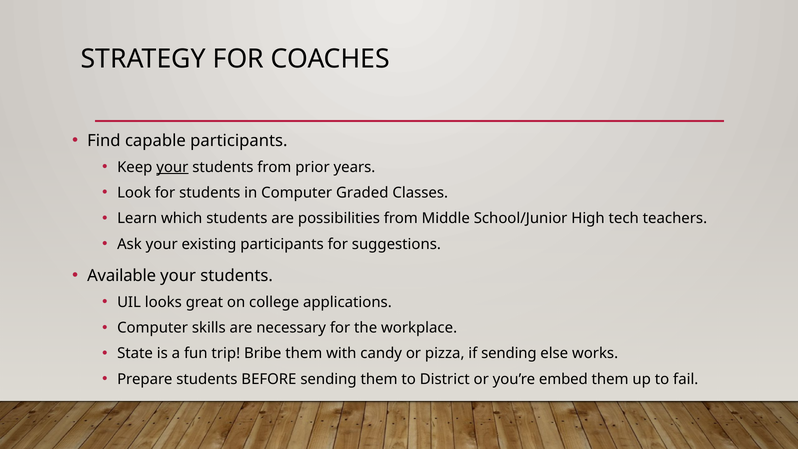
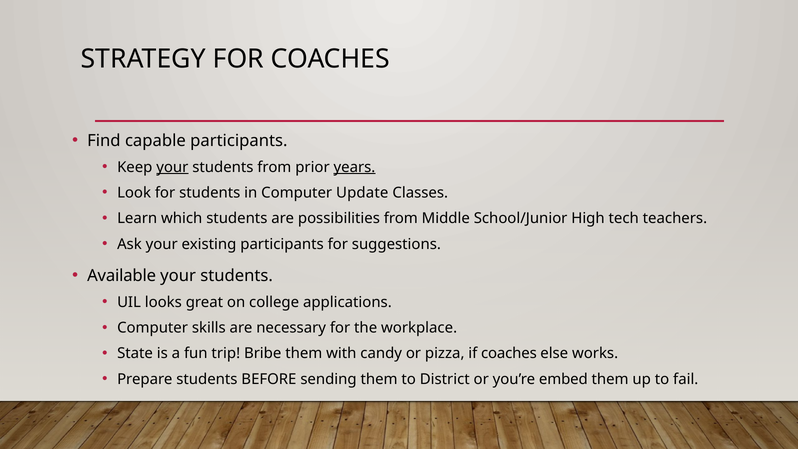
years underline: none -> present
Graded: Graded -> Update
if sending: sending -> coaches
